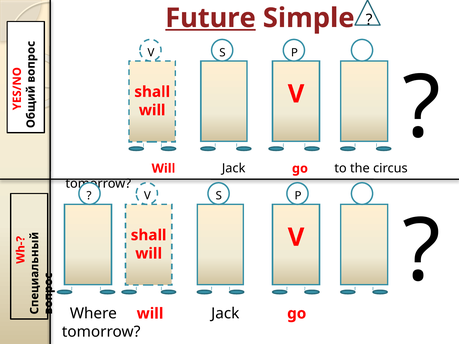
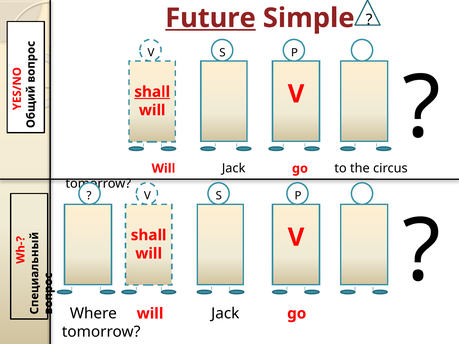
shall at (152, 92) underline: none -> present
